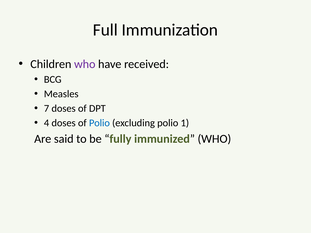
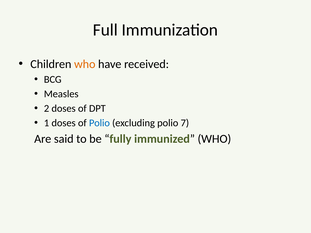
who at (85, 64) colour: purple -> orange
7: 7 -> 2
4: 4 -> 1
1: 1 -> 7
